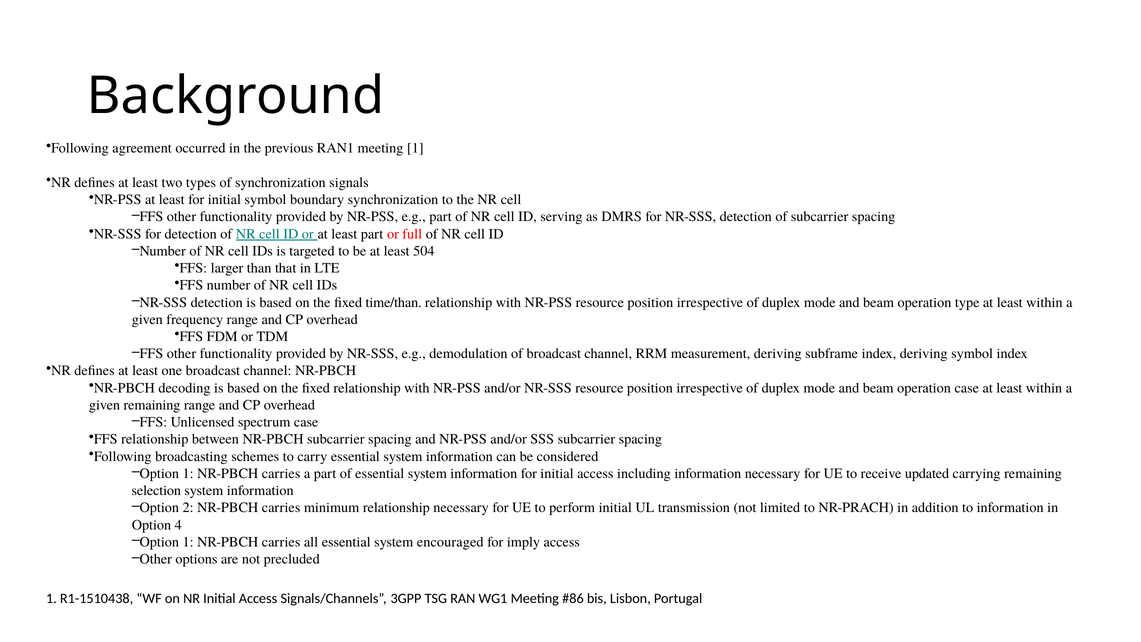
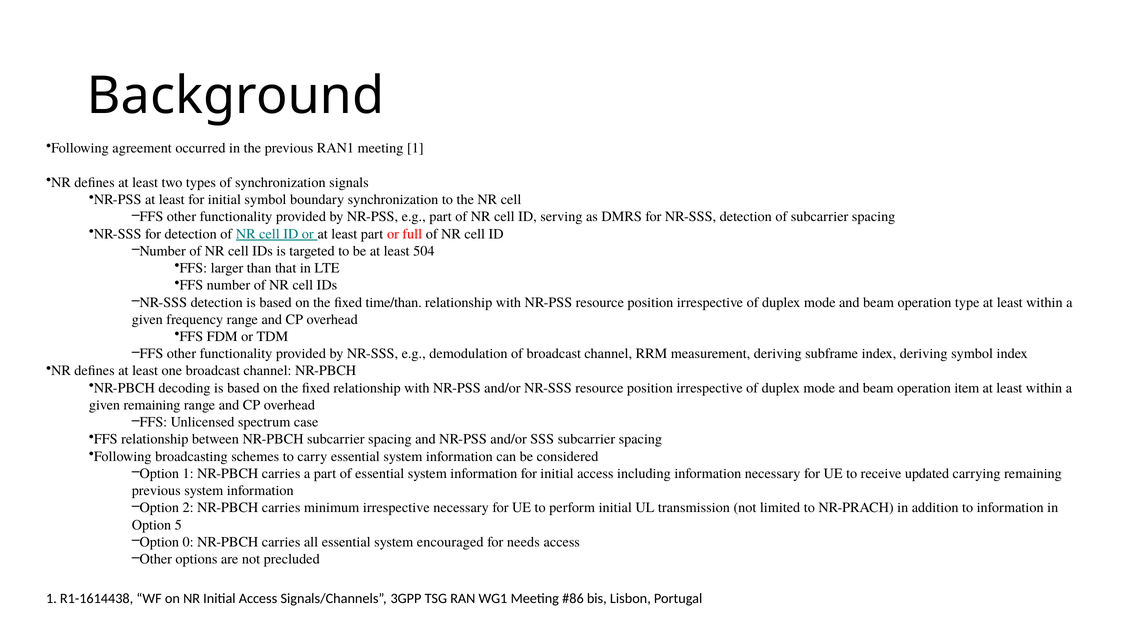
operation case: case -> item
selection at (156, 490): selection -> previous
minimum relationship: relationship -> irrespective
4: 4 -> 5
1 at (188, 542): 1 -> 0
imply: imply -> needs
R1-1510438: R1-1510438 -> R1-1614438
